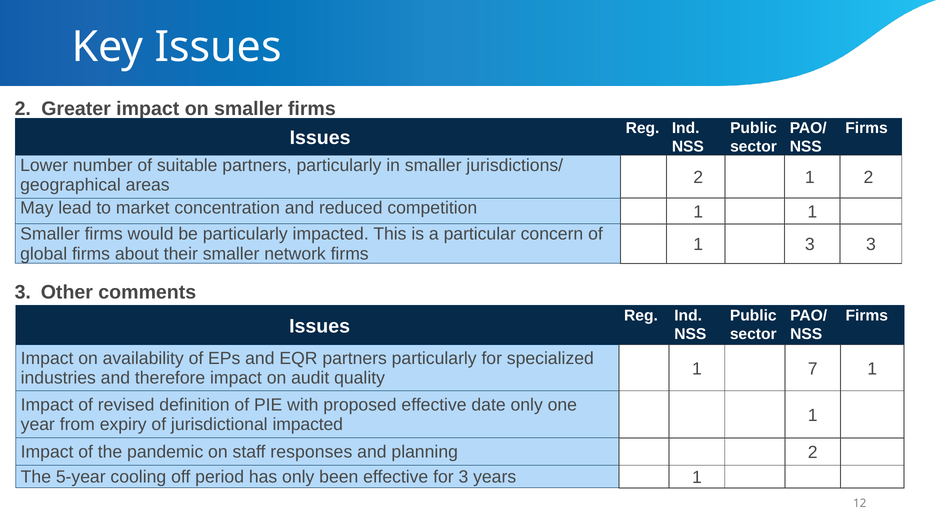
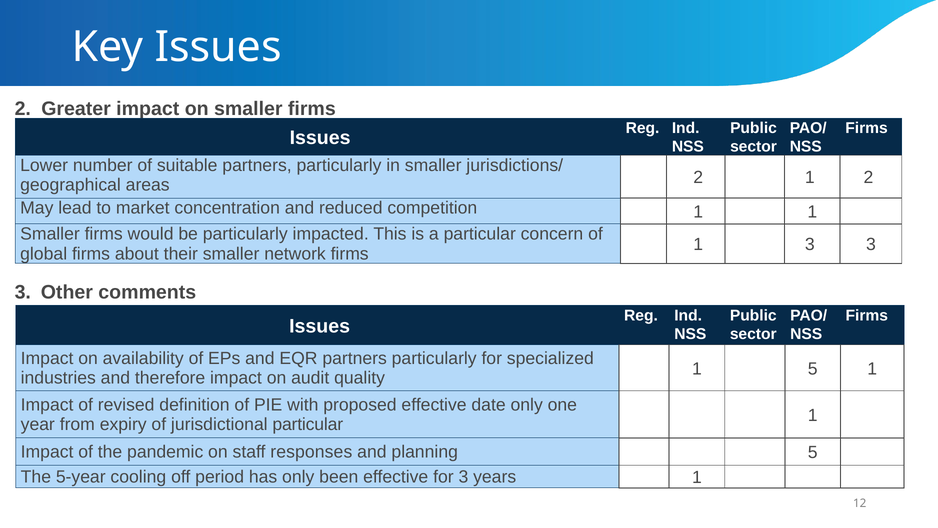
1 7: 7 -> 5
jurisdictional impacted: impacted -> particular
planning 2: 2 -> 5
